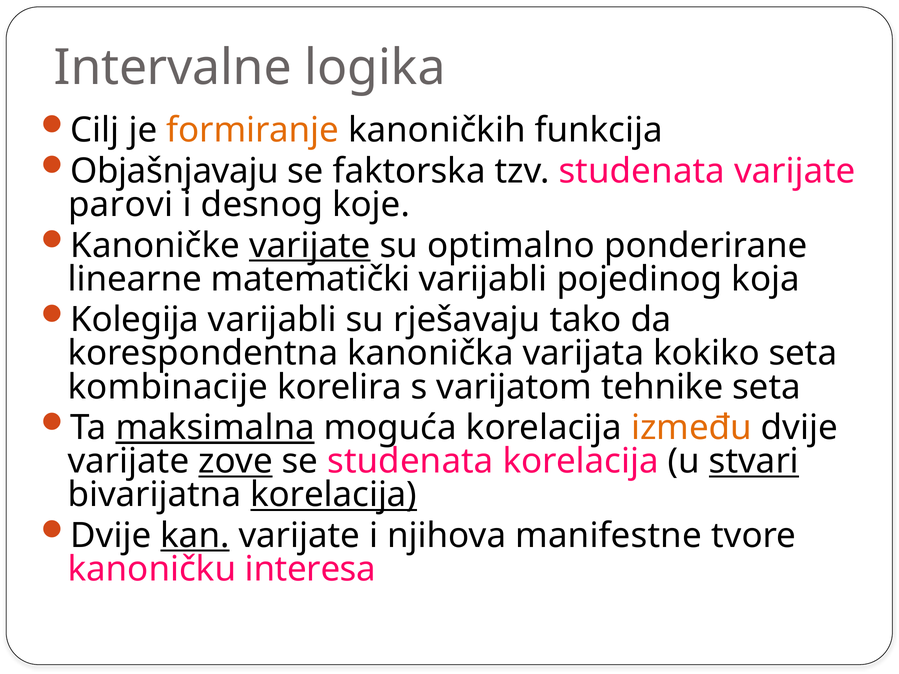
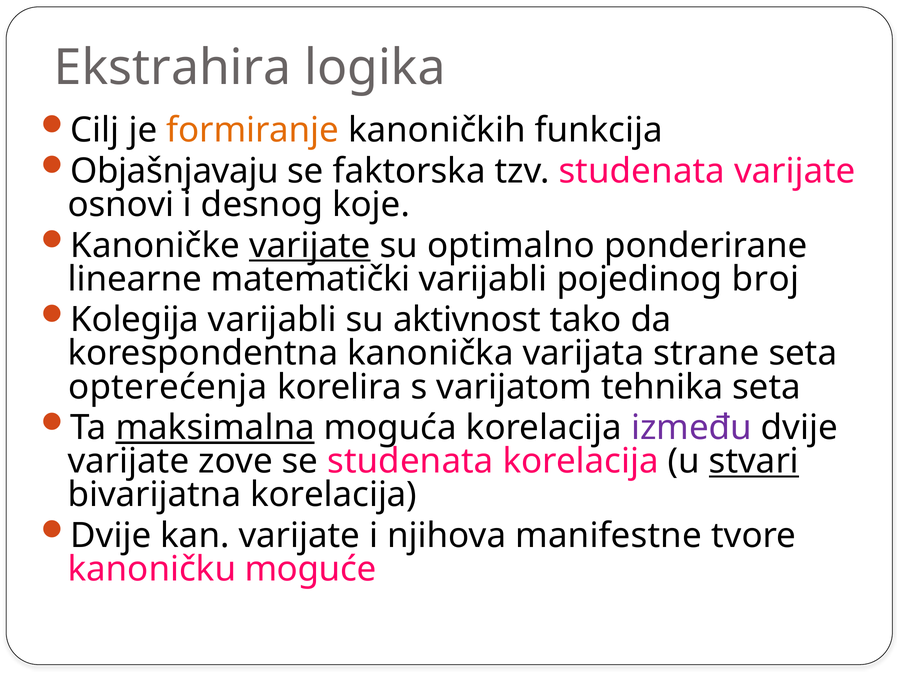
Intervalne: Intervalne -> Ekstrahira
parovi: parovi -> osnovi
koja: koja -> broj
rješavaju: rješavaju -> aktivnost
kokiko: kokiko -> strane
kombinacije: kombinacije -> opterećenja
tehnike: tehnike -> tehnika
između colour: orange -> purple
zove underline: present -> none
korelacija at (334, 495) underline: present -> none
kan underline: present -> none
interesa: interesa -> moguće
